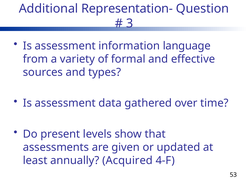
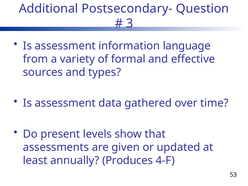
Representation-: Representation- -> Postsecondary-
Acquired: Acquired -> Produces
